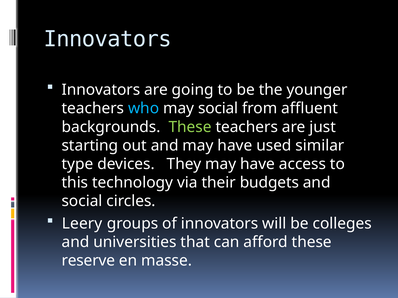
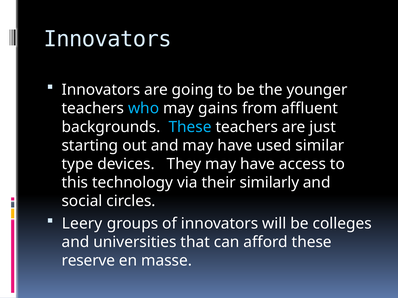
may social: social -> gains
These at (190, 127) colour: light green -> light blue
budgets: budgets -> similarly
